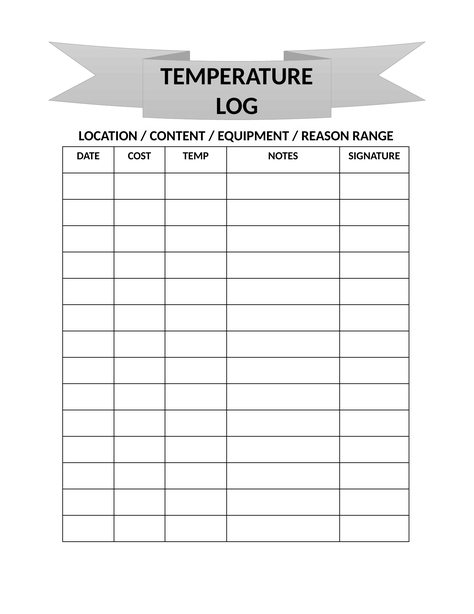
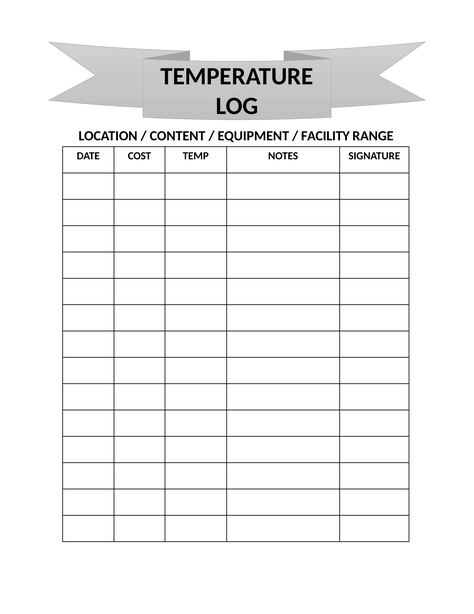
REASON: REASON -> FACILITY
